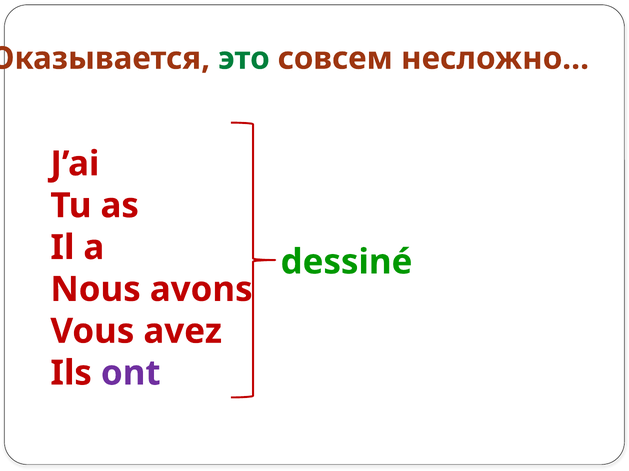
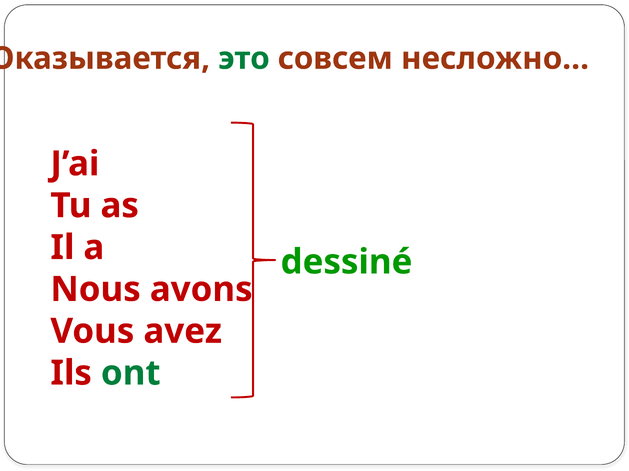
ont colour: purple -> green
